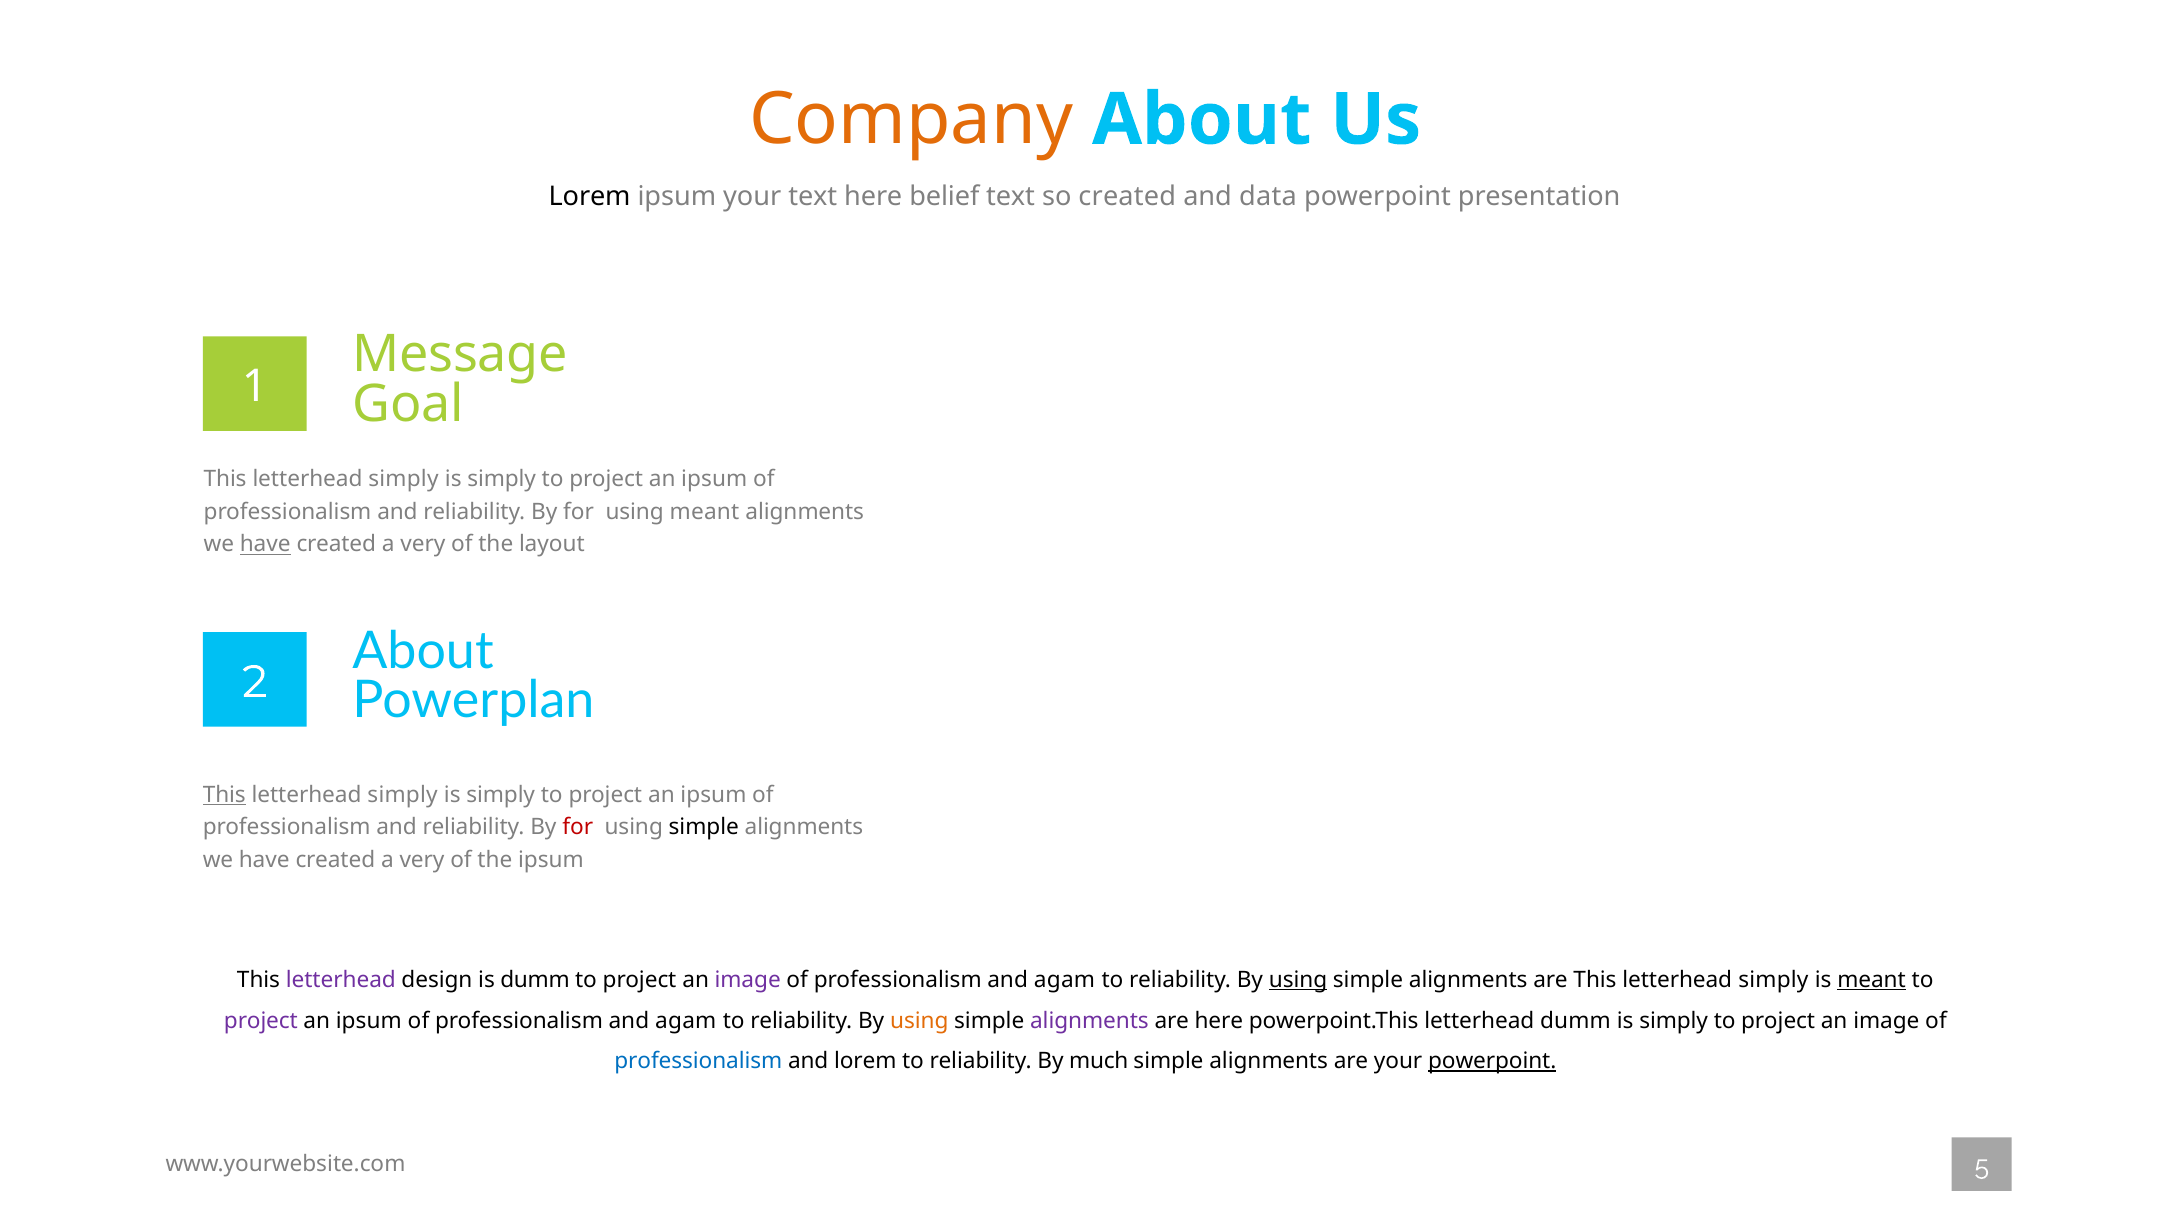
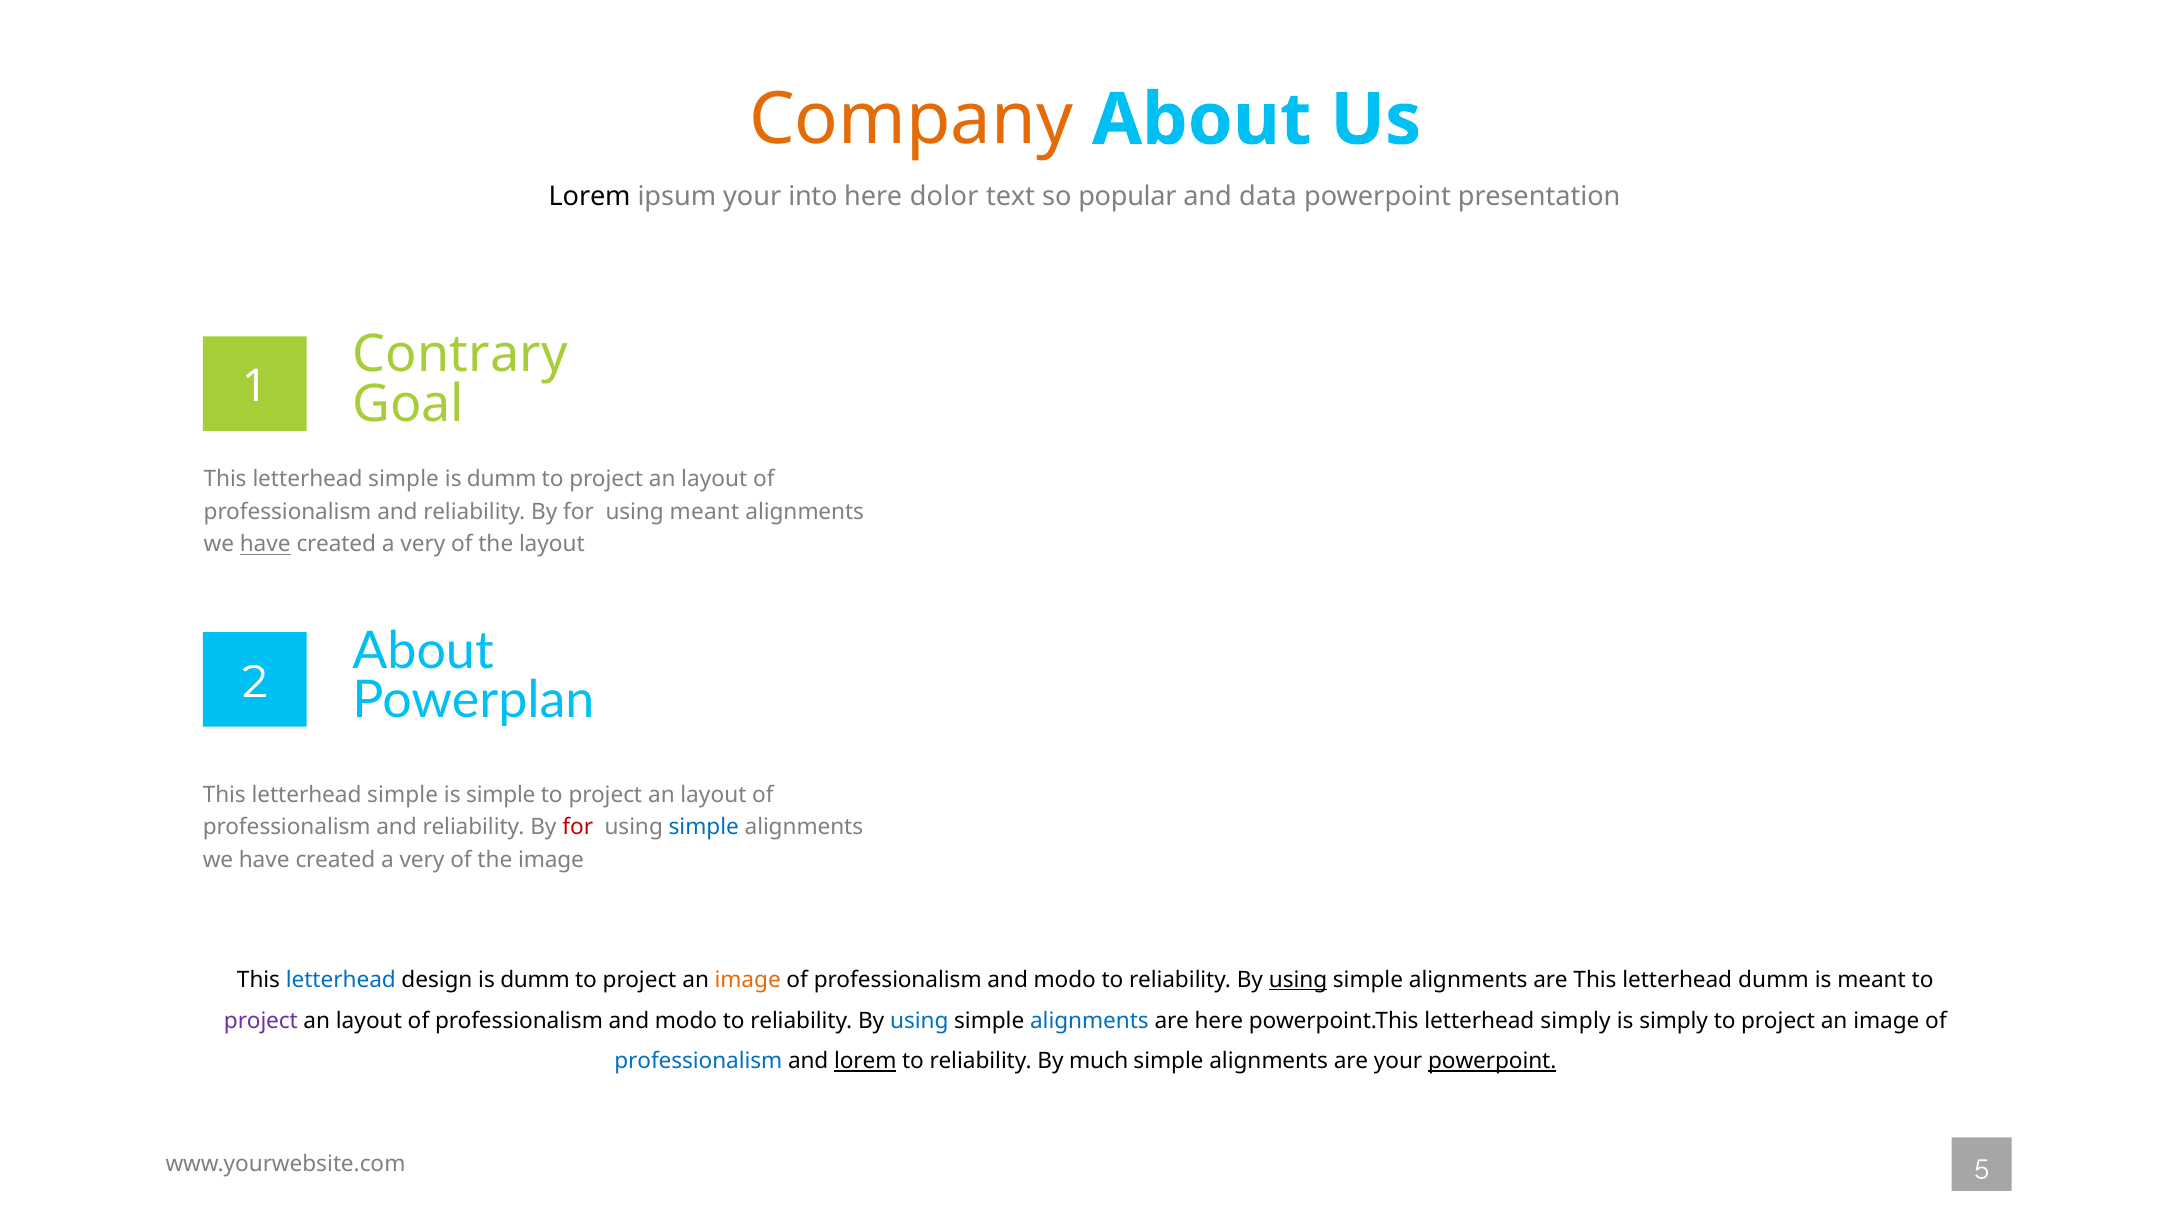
your text: text -> into
belief: belief -> dolor
so created: created -> popular
Message: Message -> Contrary
simply at (403, 479): simply -> simple
simply at (502, 479): simply -> dumm
ipsum at (714, 479): ipsum -> layout
This at (224, 795) underline: present -> none
simply at (403, 795): simply -> simple
simply at (501, 795): simply -> simple
ipsum at (713, 795): ipsum -> layout
simple at (704, 827) colour: black -> blue
the ipsum: ipsum -> image
letterhead at (341, 980) colour: purple -> blue
image at (748, 980) colour: purple -> orange
agam at (1065, 980): agam -> modo
are This letterhead simply: simply -> dumm
meant at (1872, 980) underline: present -> none
ipsum at (369, 1021): ipsum -> layout
agam at (686, 1021): agam -> modo
using at (919, 1021) colour: orange -> blue
alignments at (1089, 1021) colour: purple -> blue
letterhead dumm: dumm -> simply
lorem at (865, 1061) underline: none -> present
